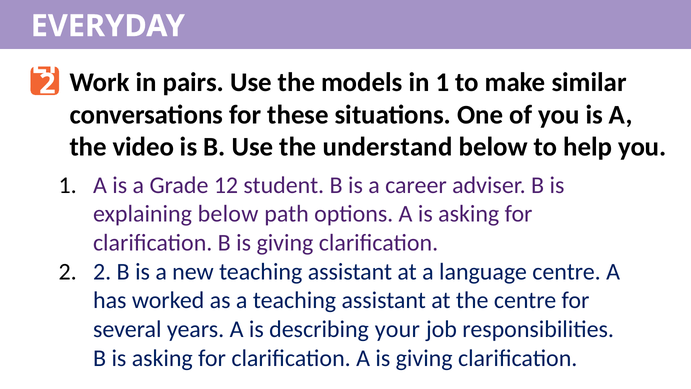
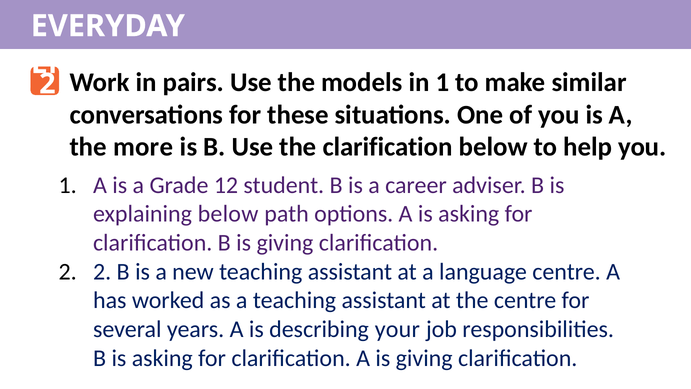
video: video -> more
the understand: understand -> clarification
